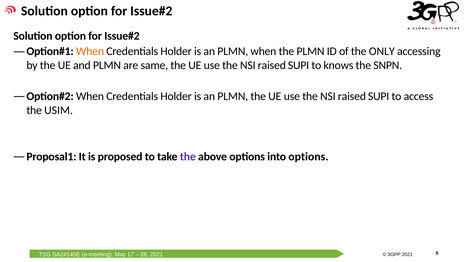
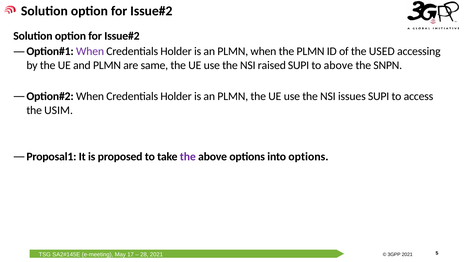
When at (90, 51) colour: orange -> purple
ONLY: ONLY -> USED
to knows: knows -> above
raised at (352, 96): raised -> issues
